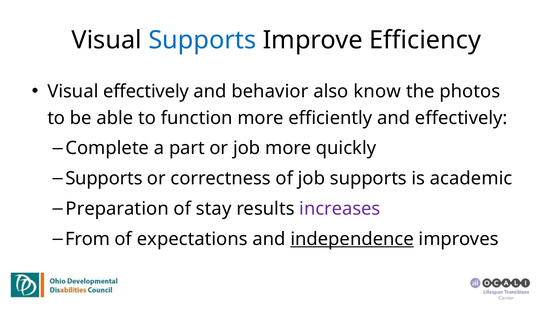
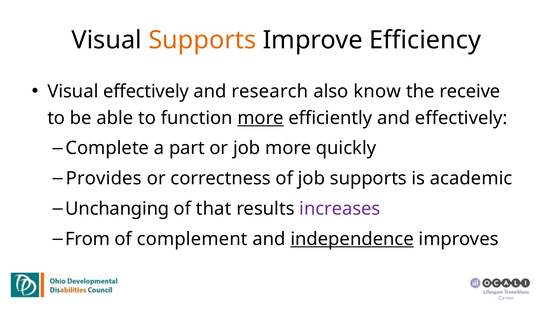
Supports at (202, 40) colour: blue -> orange
behavior: behavior -> research
photos: photos -> receive
more at (261, 118) underline: none -> present
Supports at (104, 179): Supports -> Provides
Preparation: Preparation -> Unchanging
stay: stay -> that
expectations: expectations -> complement
